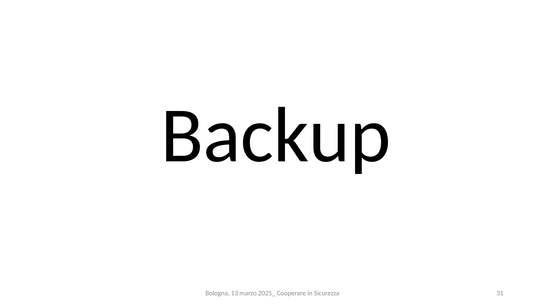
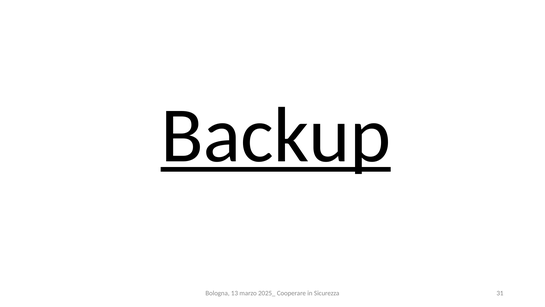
Backup underline: none -> present
